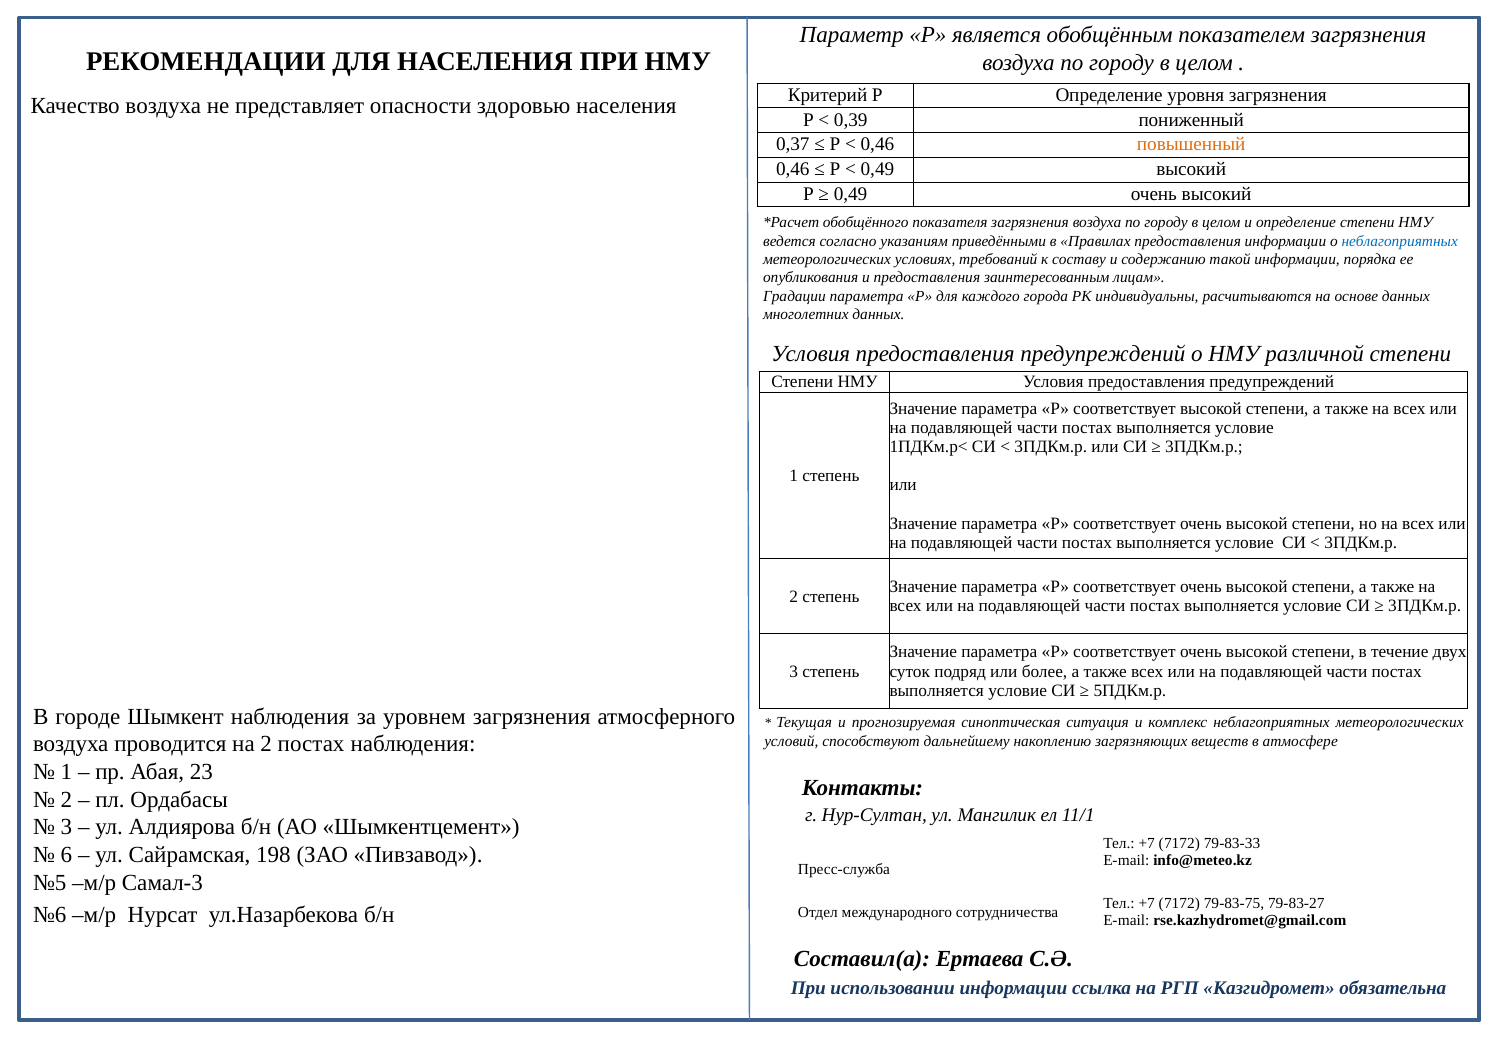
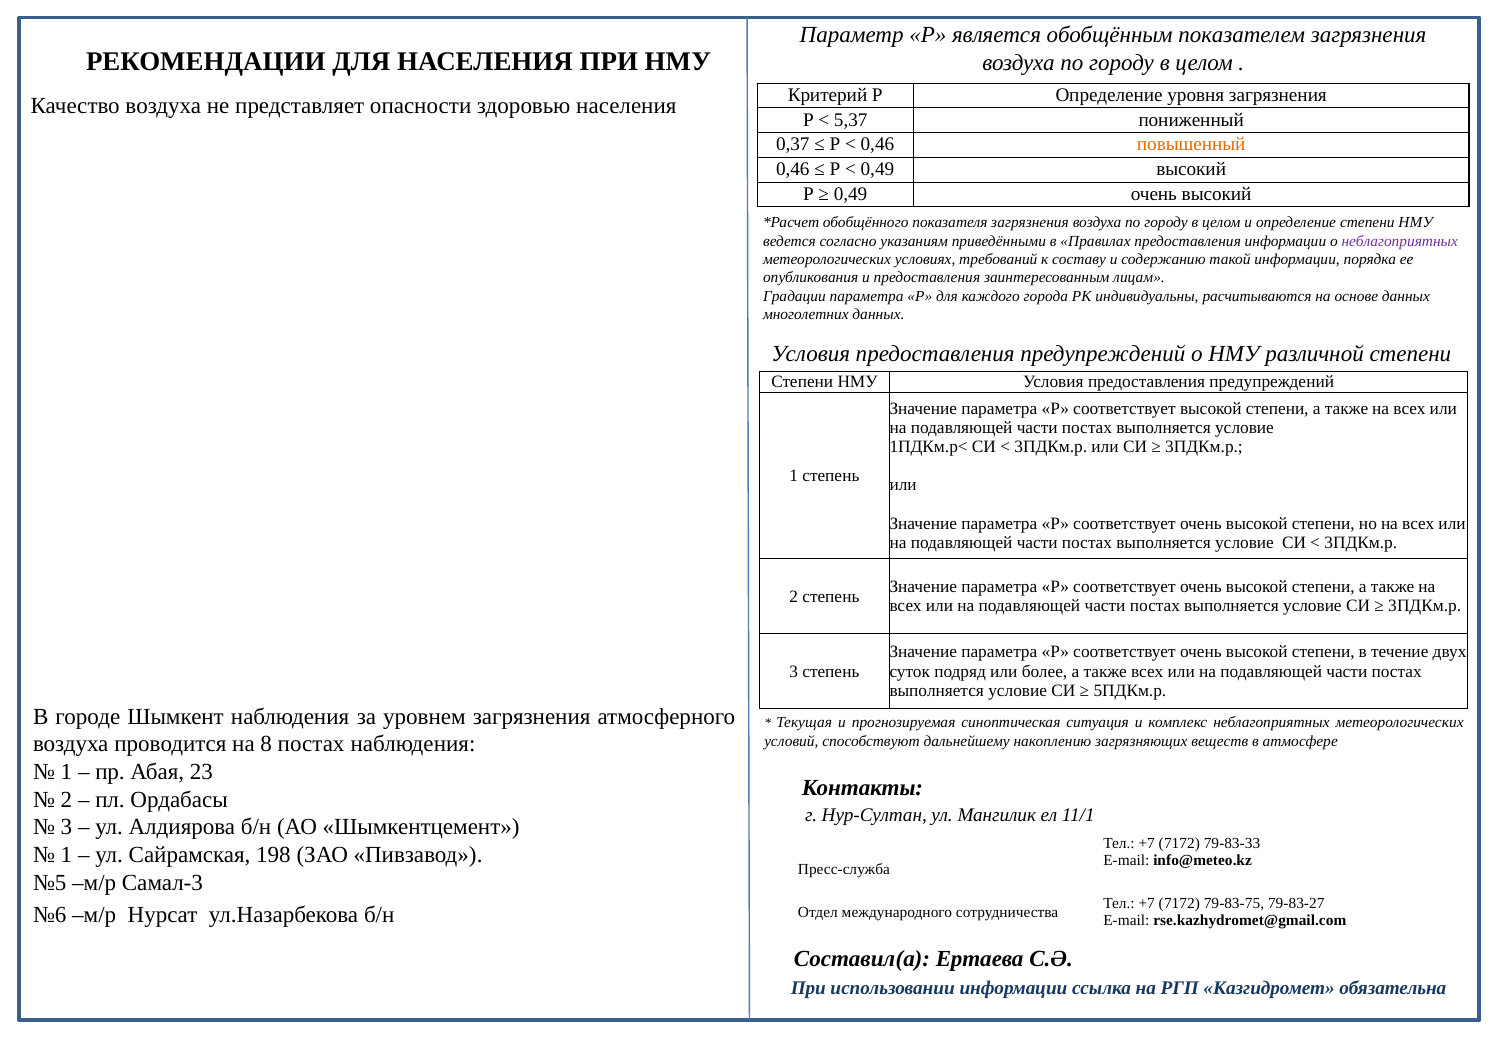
0,39: 0,39 -> 5,37
неблагоприятных at (1400, 241) colour: blue -> purple
на 2: 2 -> 8
6 at (67, 855): 6 -> 1
